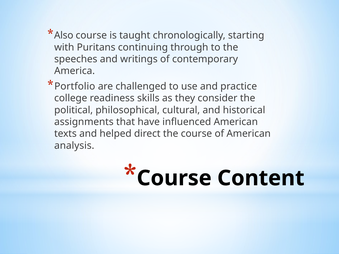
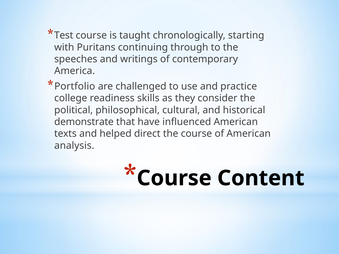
Also: Also -> Test
assignments: assignments -> demonstrate
